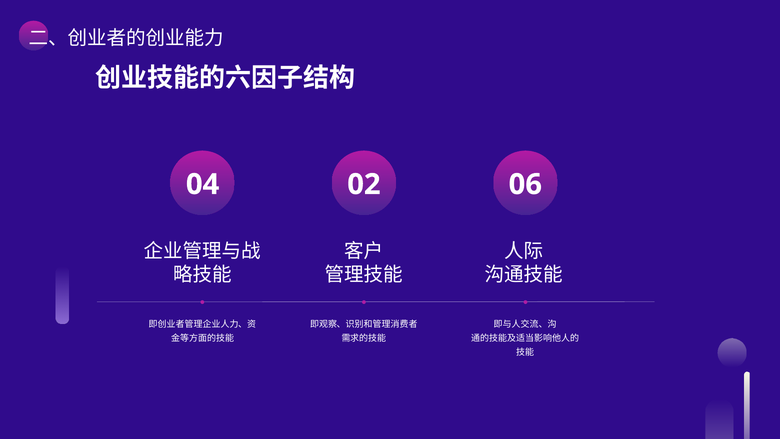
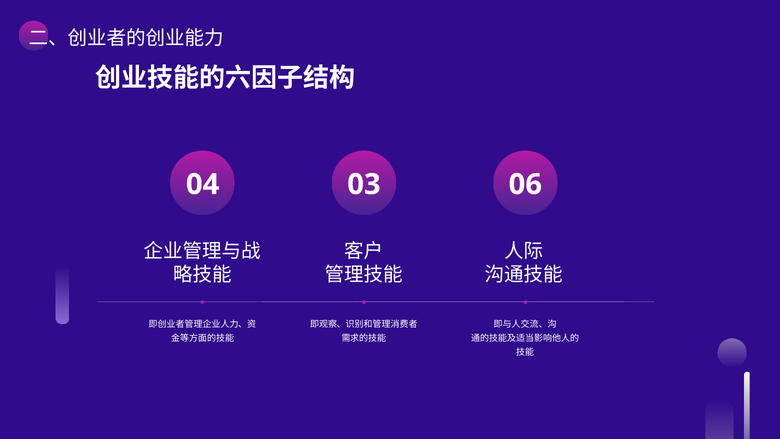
02: 02 -> 03
